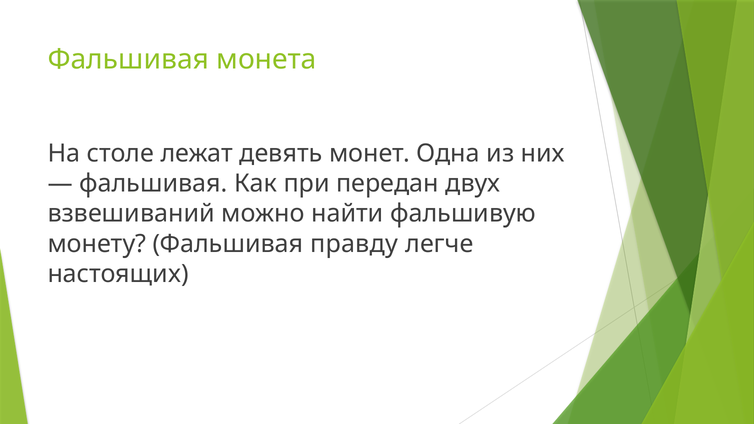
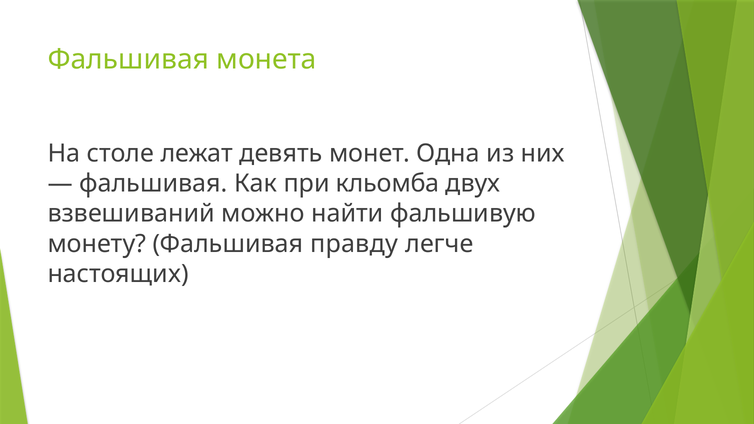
передан: передан -> кльомба
